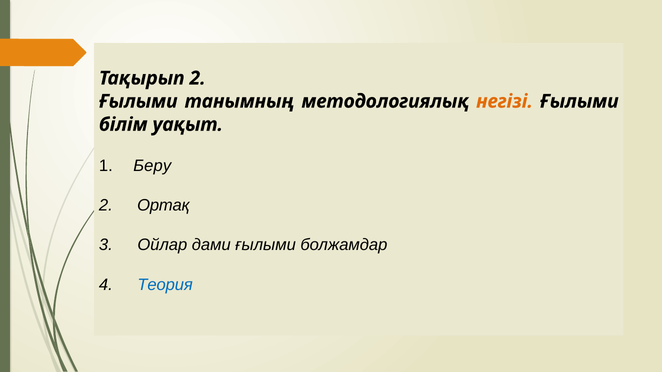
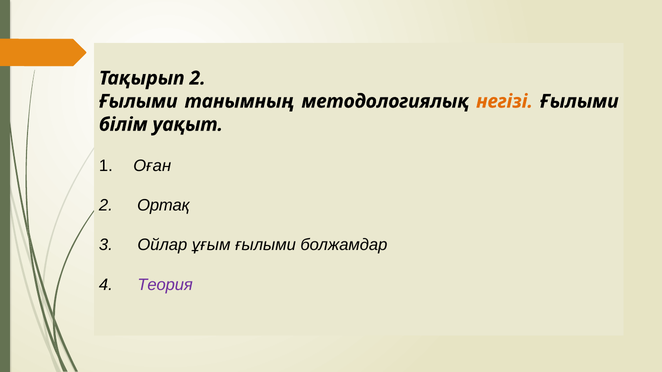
Беру: Беру -> Оған
дами: дами -> ұғым
Теория colour: blue -> purple
